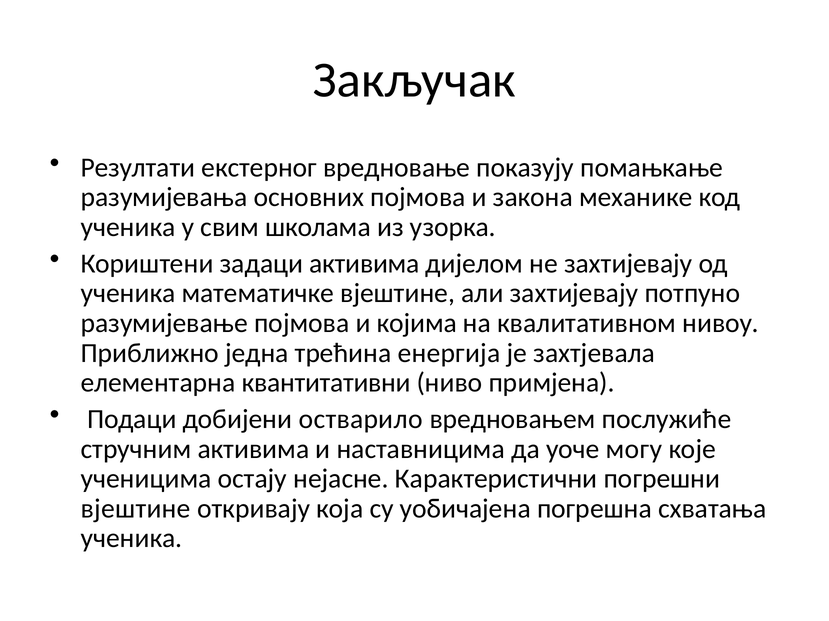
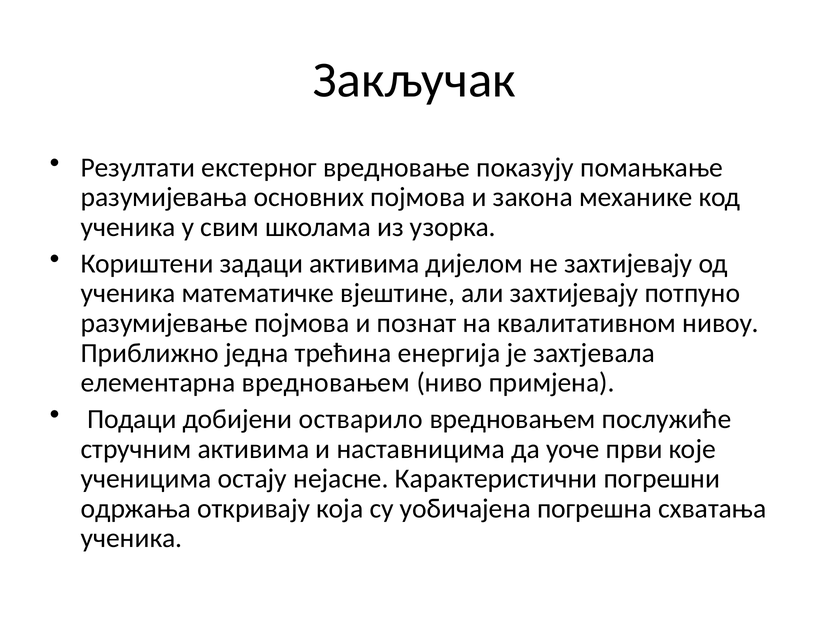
којима: којима -> познат
елементарна квантитативни: квантитативни -> вредновањем
могу: могу -> први
вјештине at (136, 509): вјештине -> одржања
